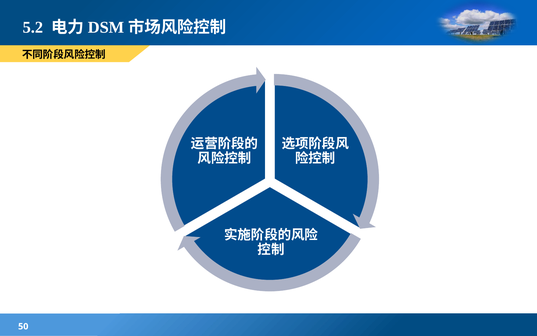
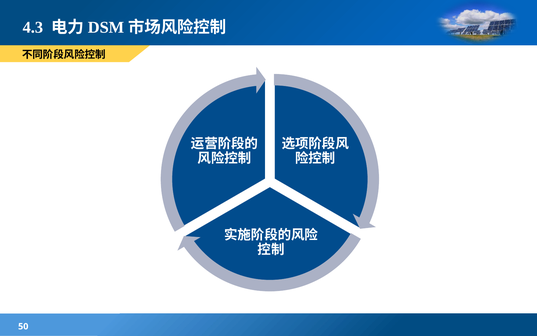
5.2: 5.2 -> 4.3
